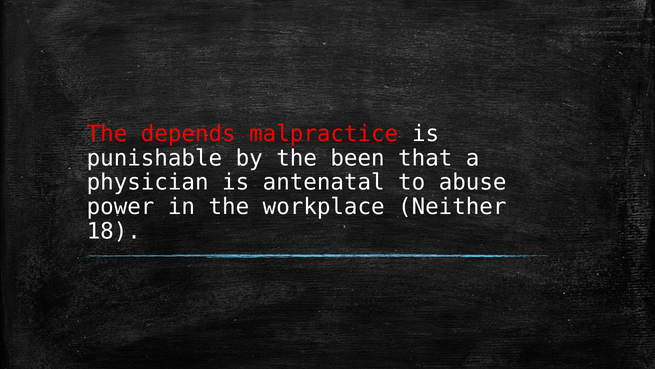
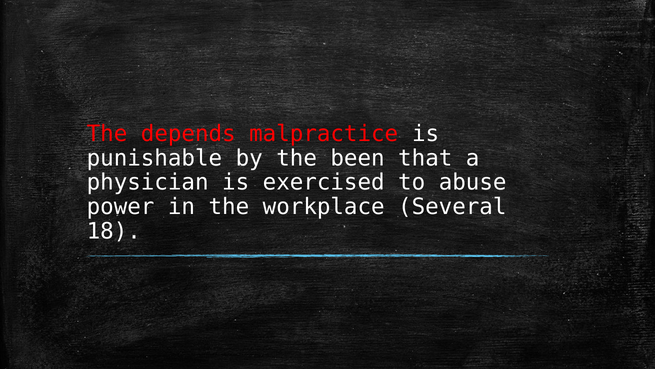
antenatal: antenatal -> exercised
Neither: Neither -> Several
